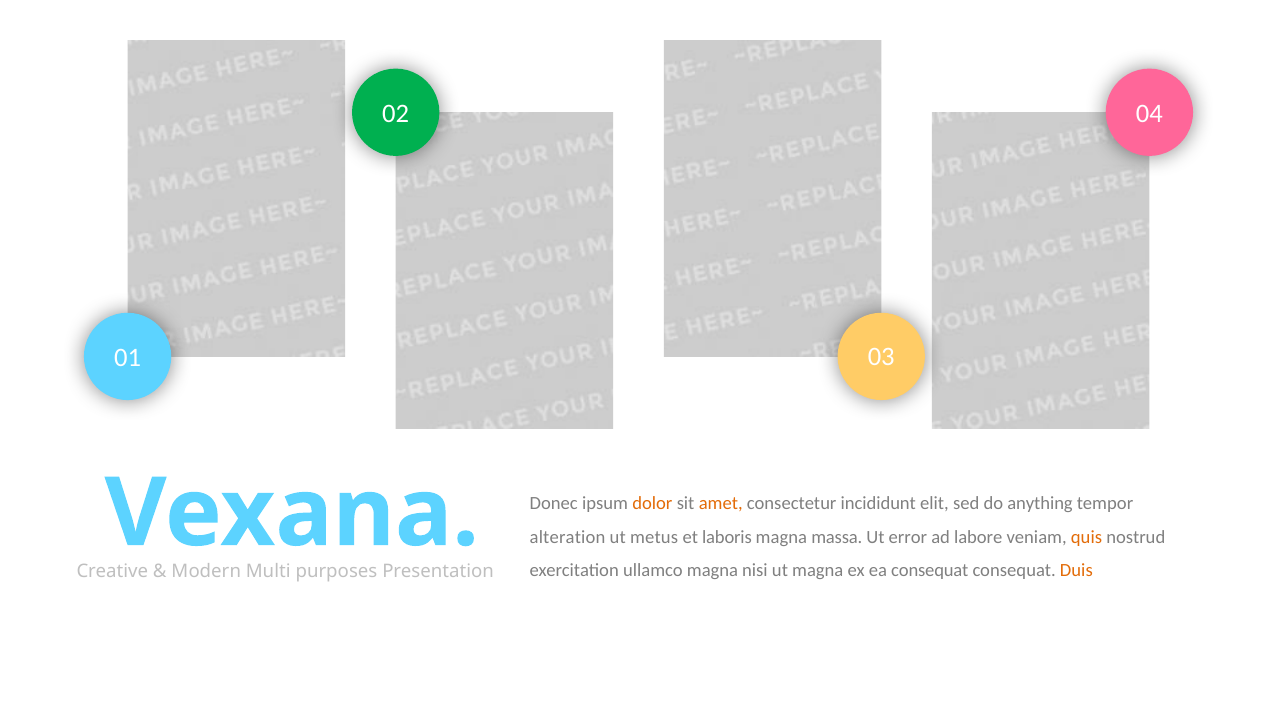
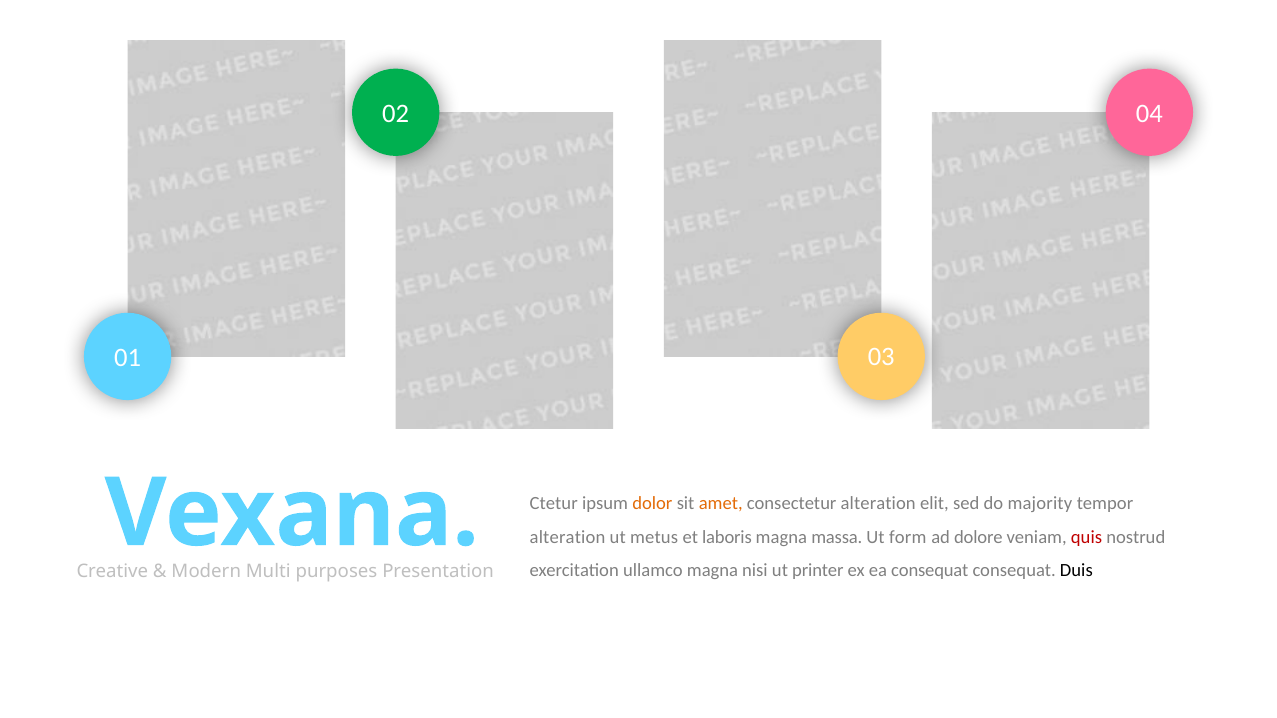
Donec: Donec -> Ctetur
consectetur incididunt: incididunt -> alteration
anything: anything -> majority
error: error -> form
labore: labore -> dolore
quis colour: orange -> red
ut magna: magna -> printer
Duis colour: orange -> black
